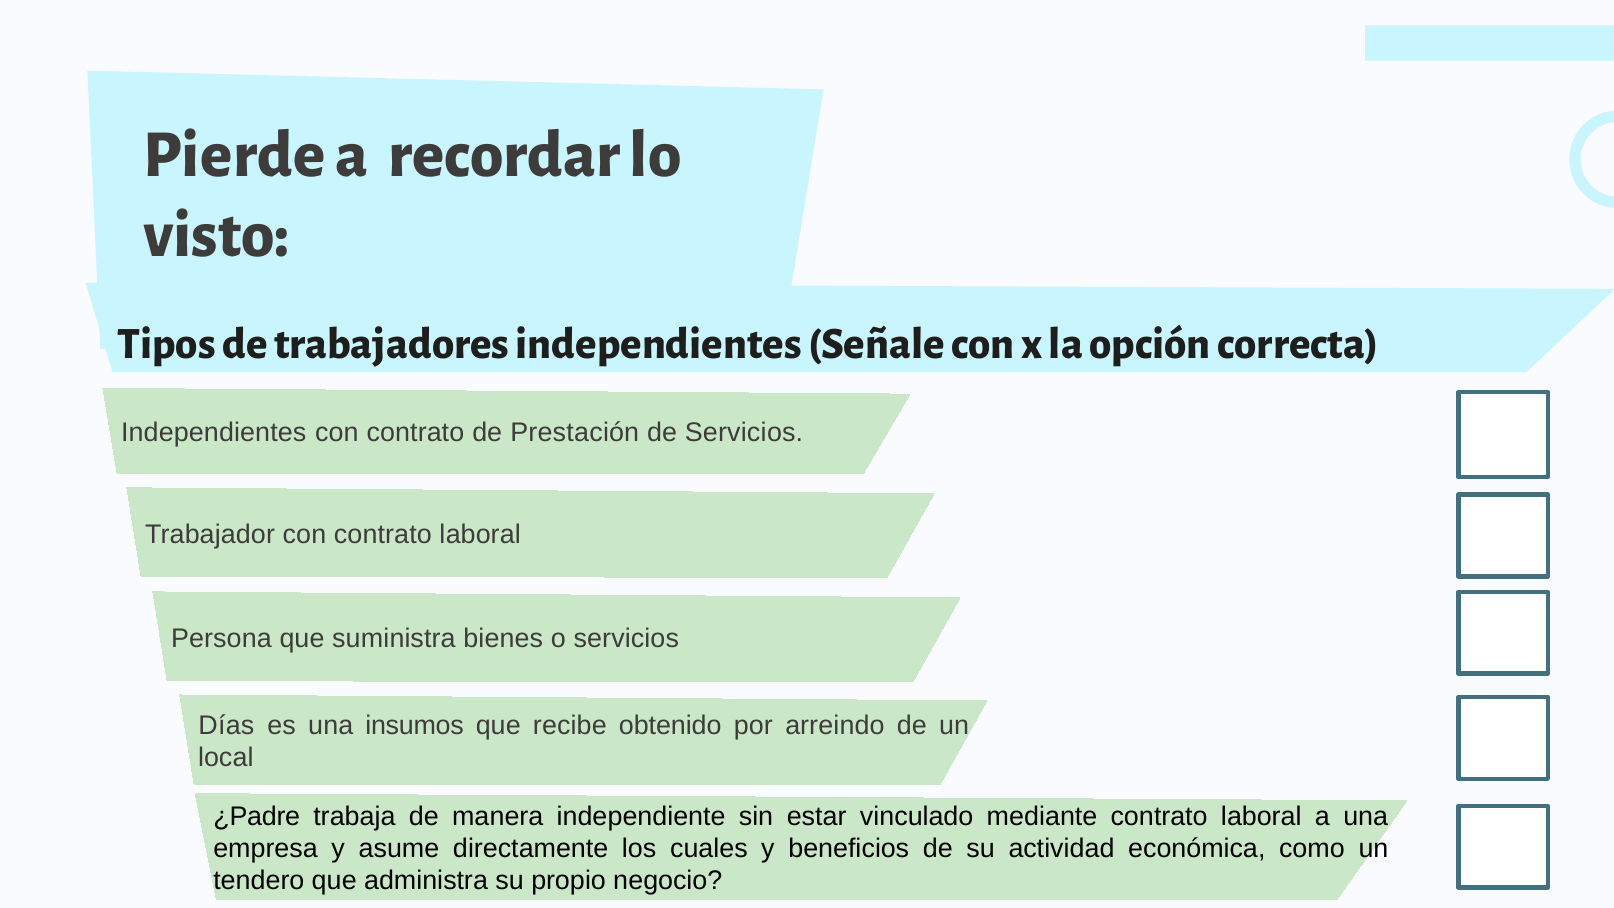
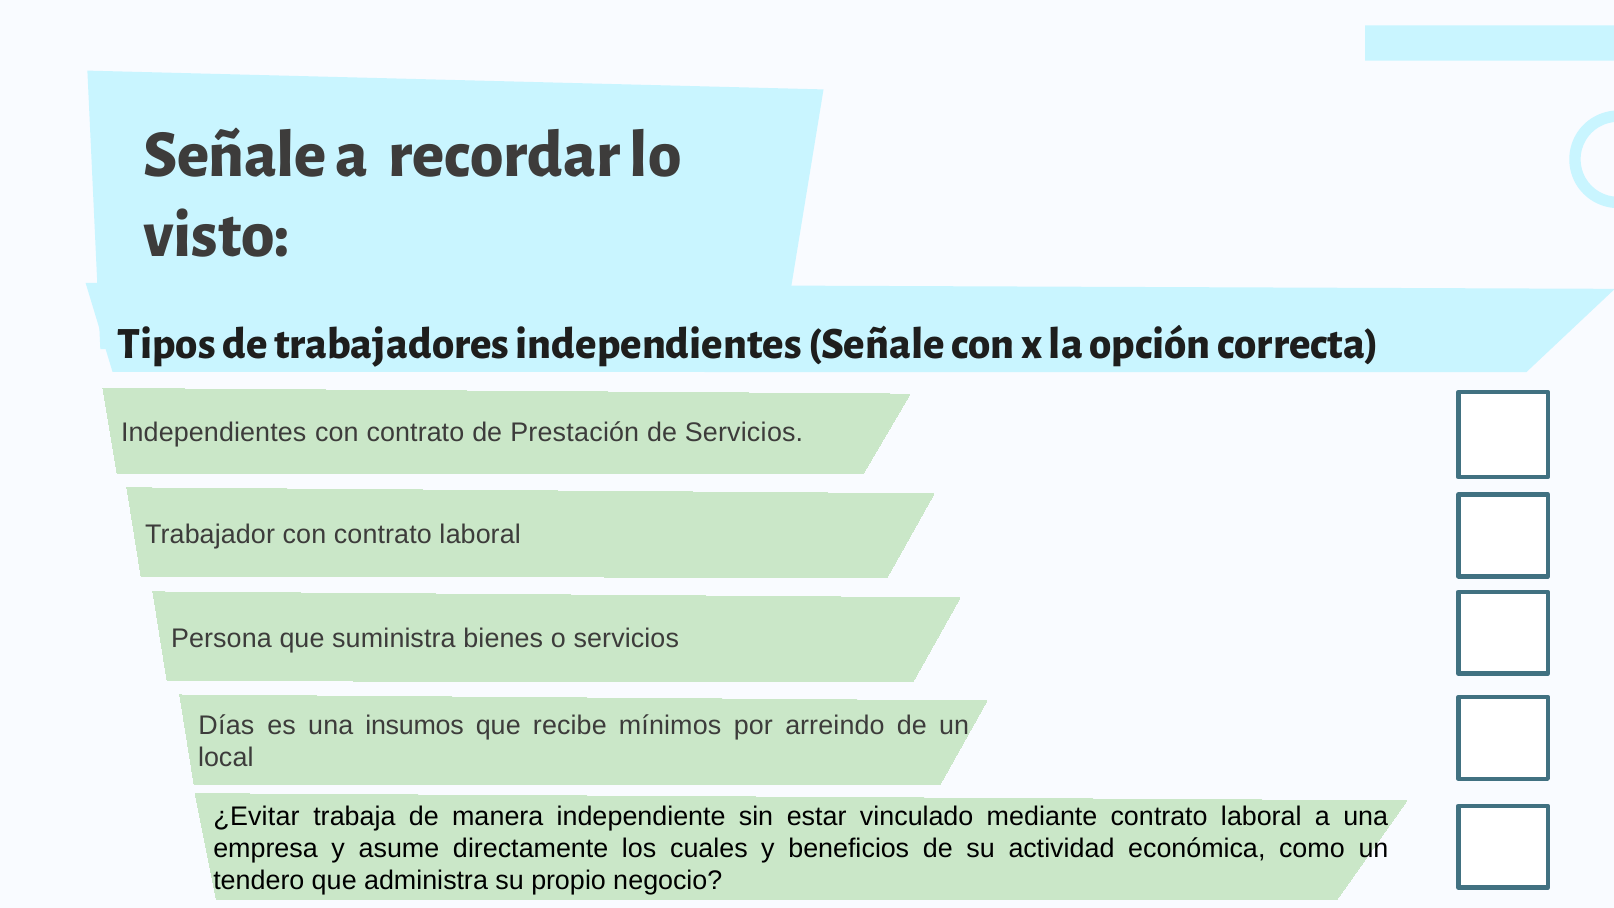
Pierde at (235, 154): Pierde -> Señale
obtenido: obtenido -> mínimos
¿Padre: ¿Padre -> ¿Evitar
